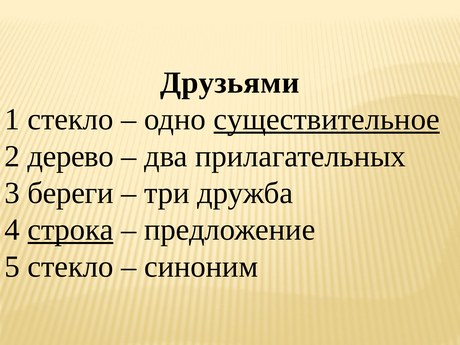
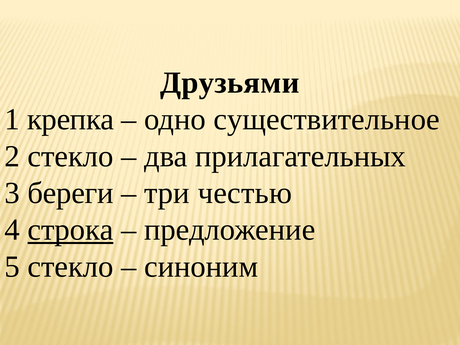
1 стекло: стекло -> крепка
существительное underline: present -> none
2 дерево: дерево -> стекло
дружба: дружба -> честью
